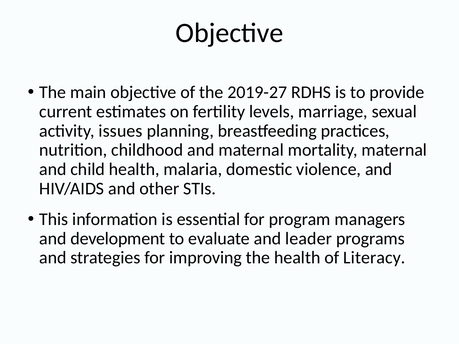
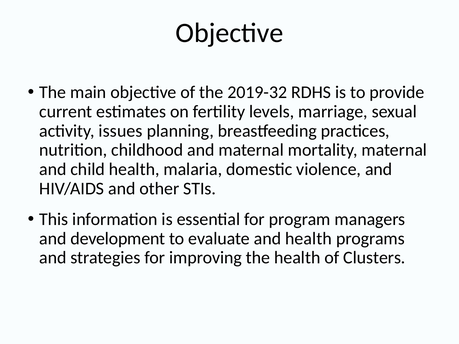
2019-27: 2019-27 -> 2019-32
and leader: leader -> health
Literacy: Literacy -> Clusters
